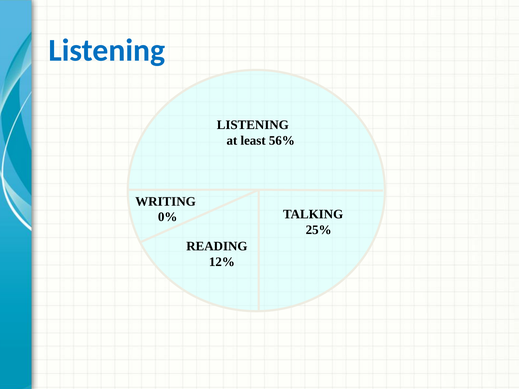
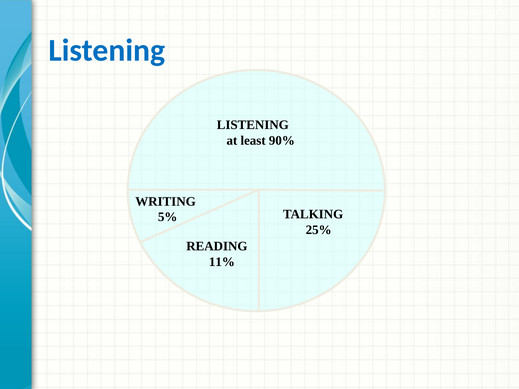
56%: 56% -> 90%
0%: 0% -> 5%
12%: 12% -> 11%
